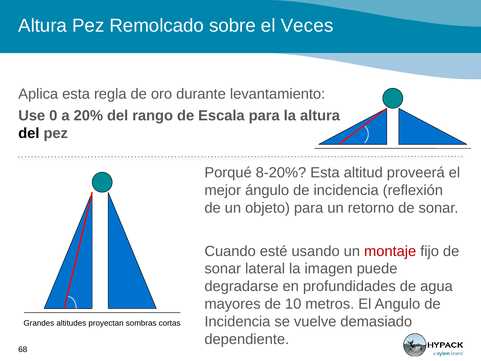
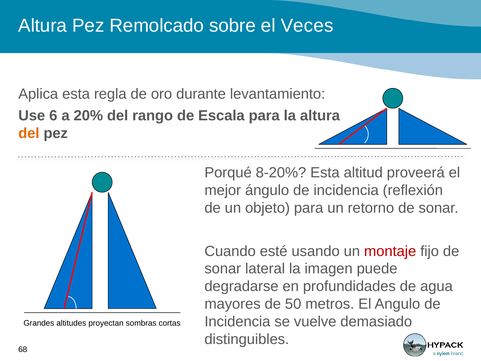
0: 0 -> 6
del at (29, 133) colour: black -> orange
10: 10 -> 50
dependiente: dependiente -> distinguibles
